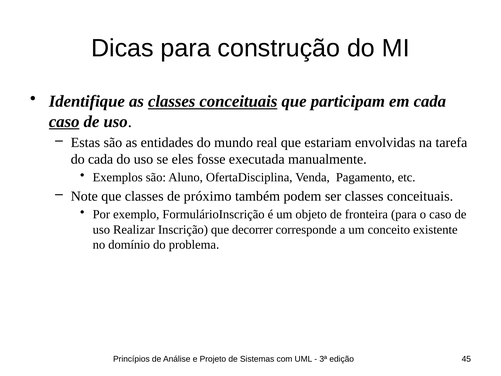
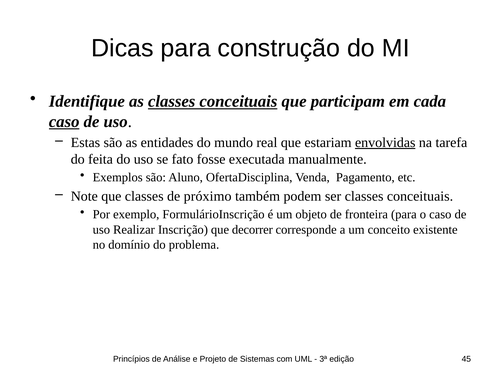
envolvidas underline: none -> present
do cada: cada -> feita
eles: eles -> fato
